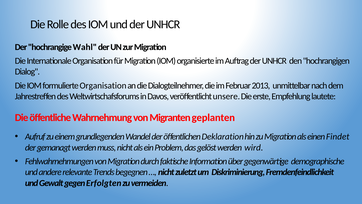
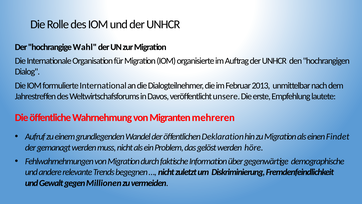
formulierte Organisation: Organisation -> International
geplanten: geplanten -> mehreren
wird: wird -> höre
Erfolgten: Erfolgten -> Millionen
